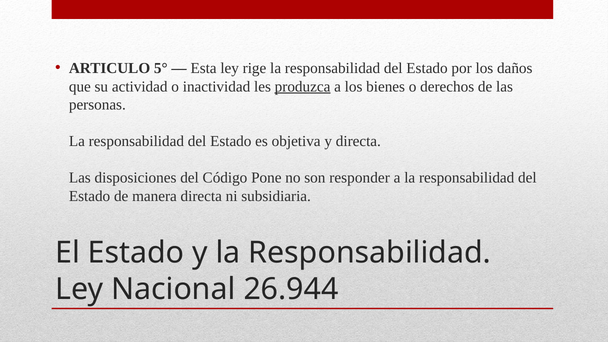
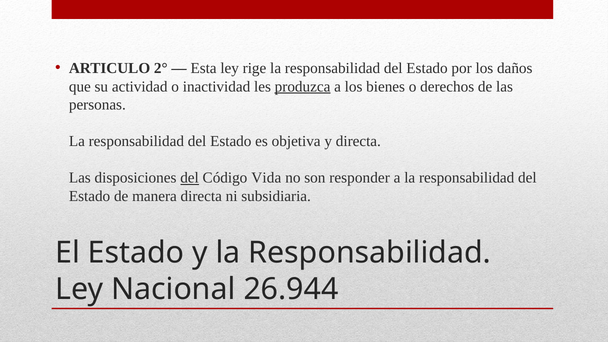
5°: 5° -> 2°
del at (190, 178) underline: none -> present
Pone: Pone -> Vida
